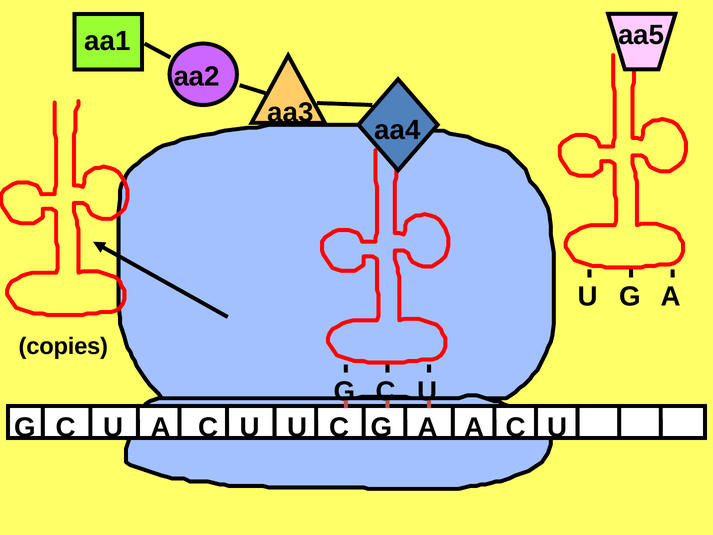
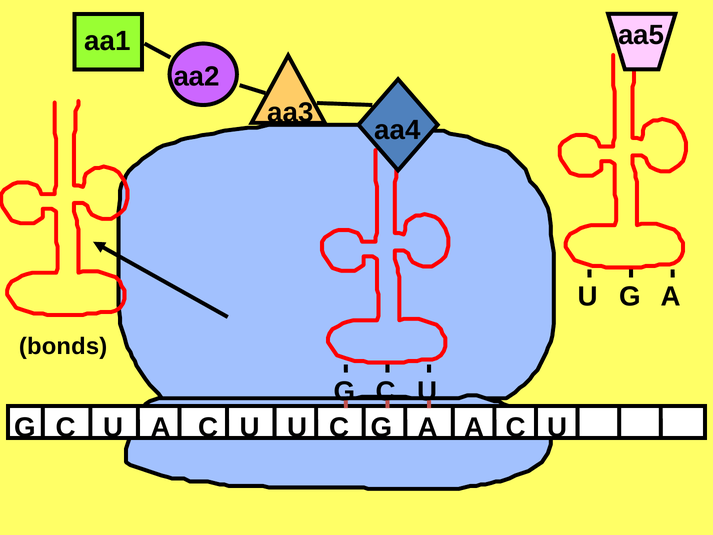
copies: copies -> bonds
